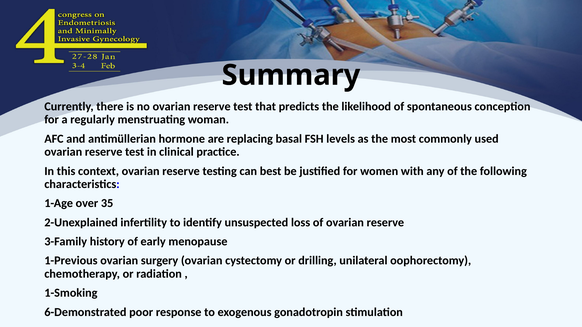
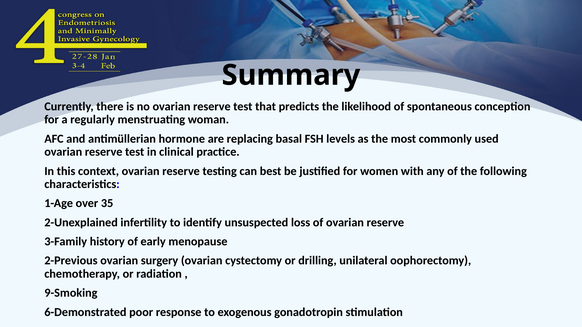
1-Previous: 1-Previous -> 2-Previous
1-Smoking: 1-Smoking -> 9-Smoking
